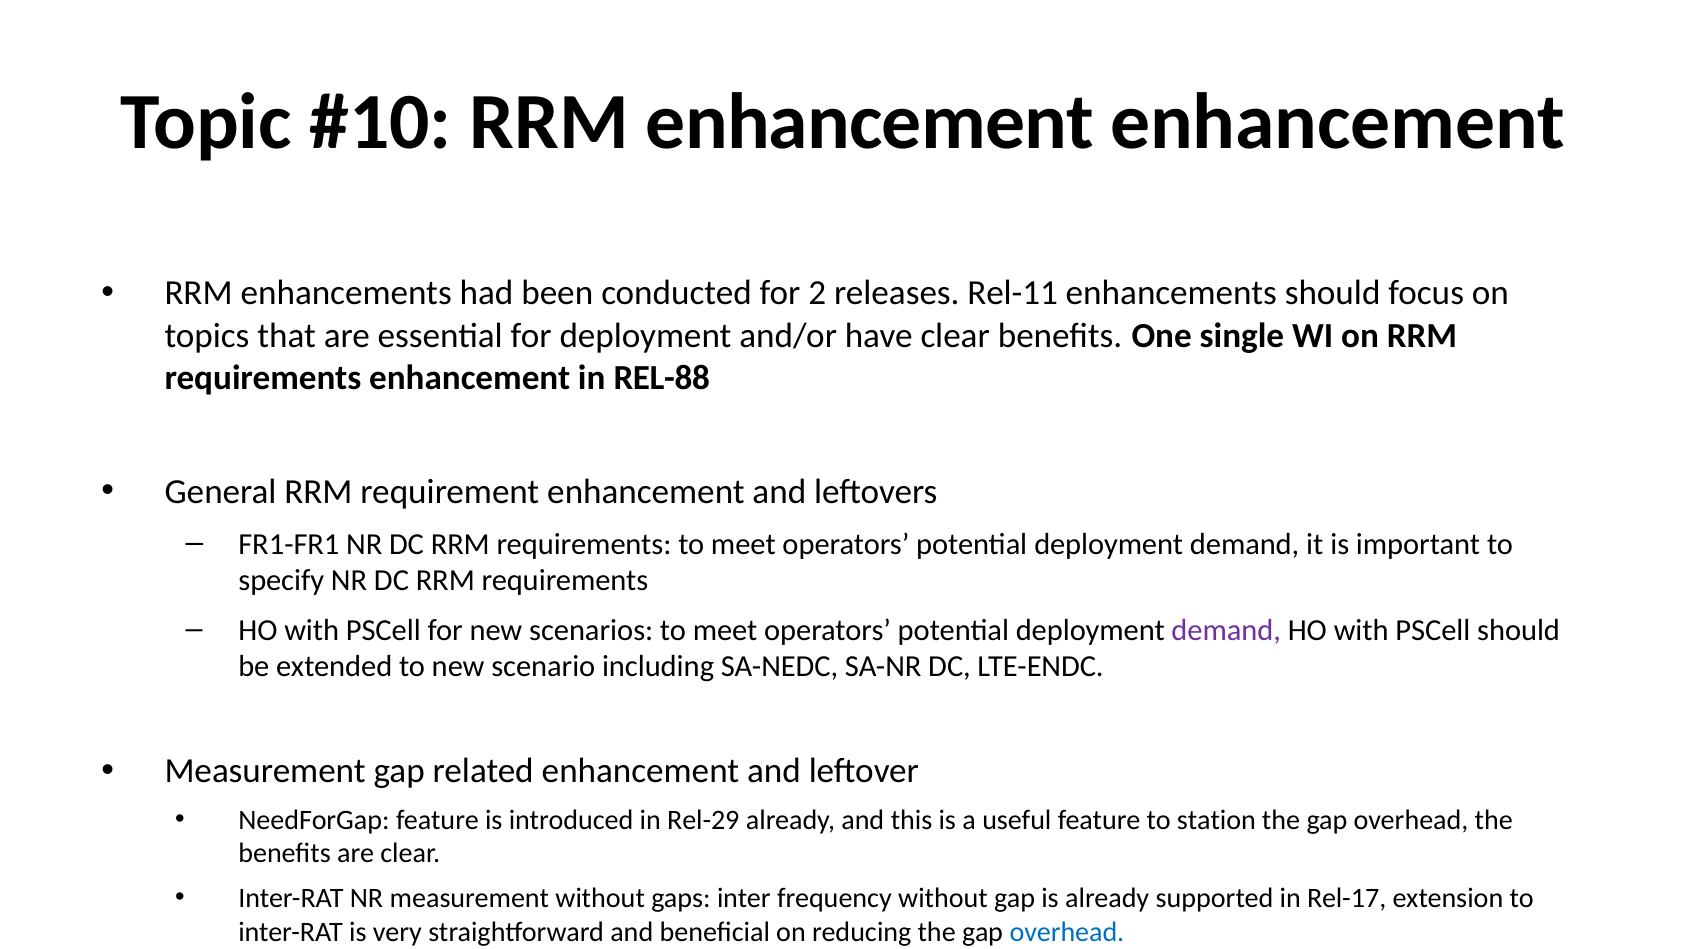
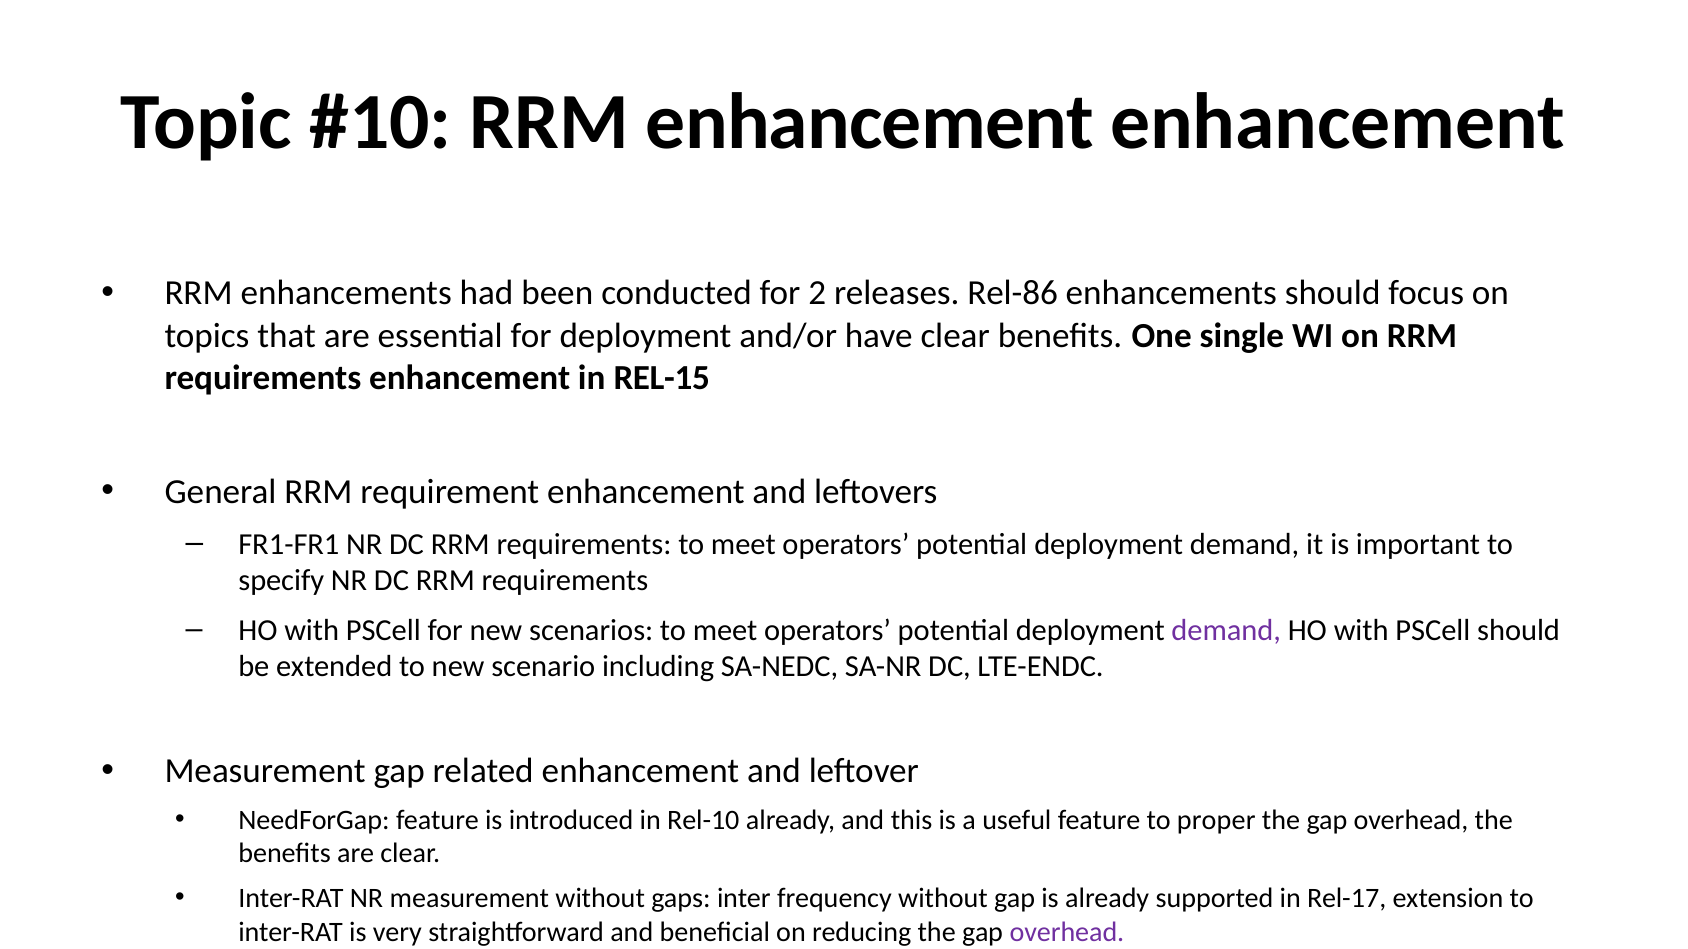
Rel-11: Rel-11 -> Rel-86
REL-88: REL-88 -> REL-15
Rel-29: Rel-29 -> Rel-10
station: station -> proper
overhead at (1067, 933) colour: blue -> purple
